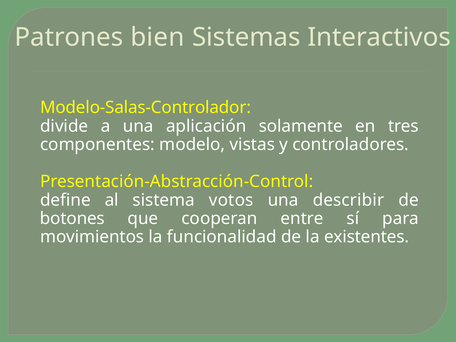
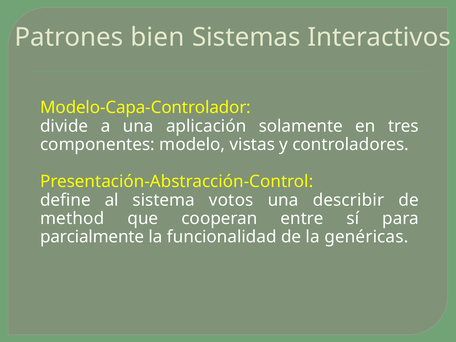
Modelo-Salas-Controlador: Modelo-Salas-Controlador -> Modelo-Capa-Controlador
botones: botones -> method
movimientos: movimientos -> parcialmente
existentes: existentes -> genéricas
